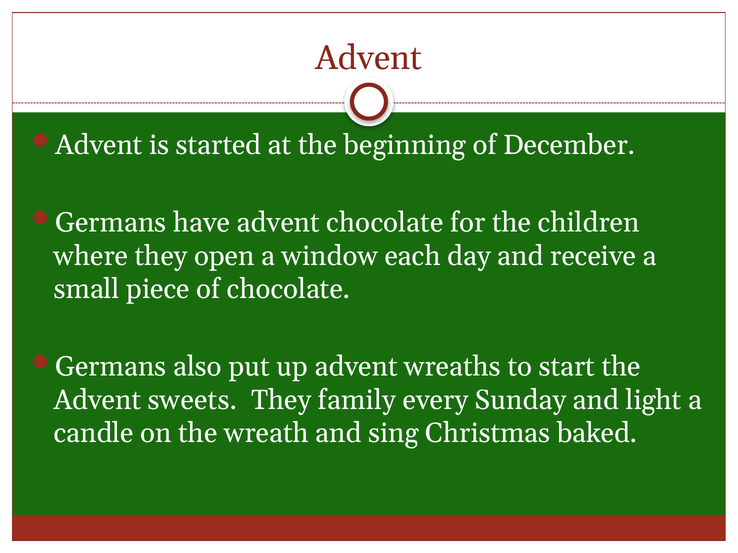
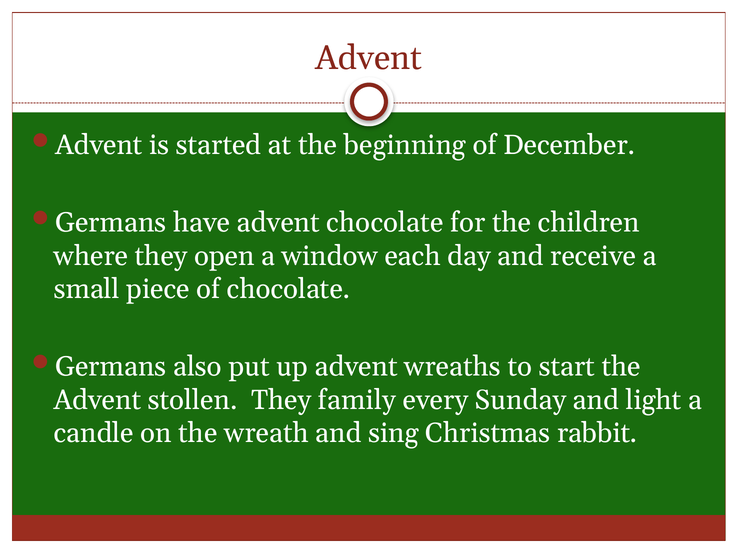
sweets: sweets -> stollen
baked: baked -> rabbit
